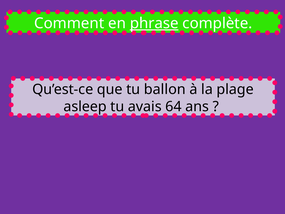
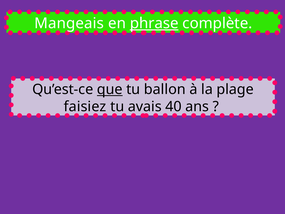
Comment: Comment -> Mangeais
que underline: none -> present
asleep: asleep -> faisiez
64: 64 -> 40
